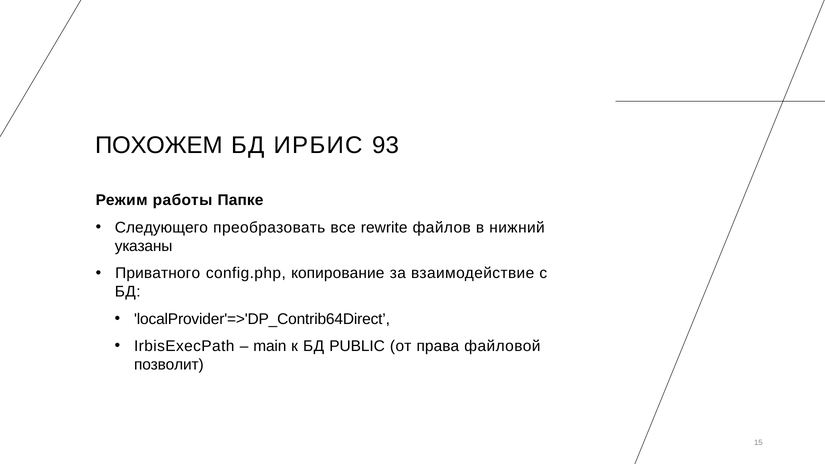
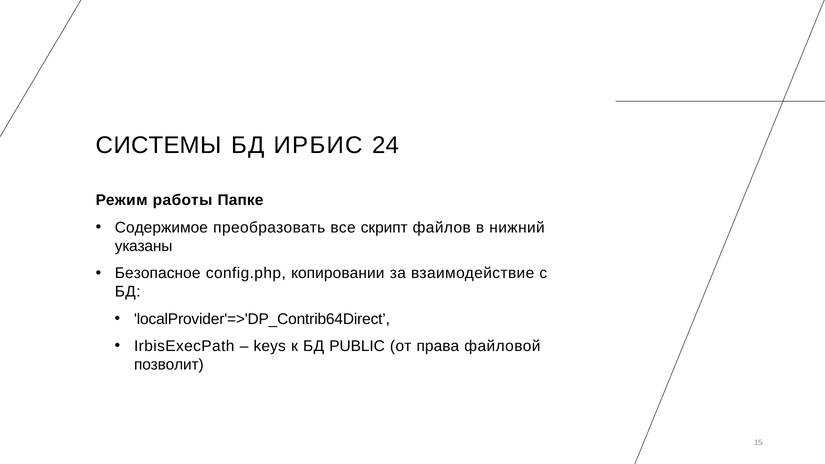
ПОХОЖЕМ: ПОХОЖЕМ -> СИСТЕМЫ
93: 93 -> 24
Следующего: Следующего -> Содержимое
rewrite: rewrite -> скрипт
Приватного: Приватного -> Безопасное
копирование: копирование -> копировании
main: main -> keys
